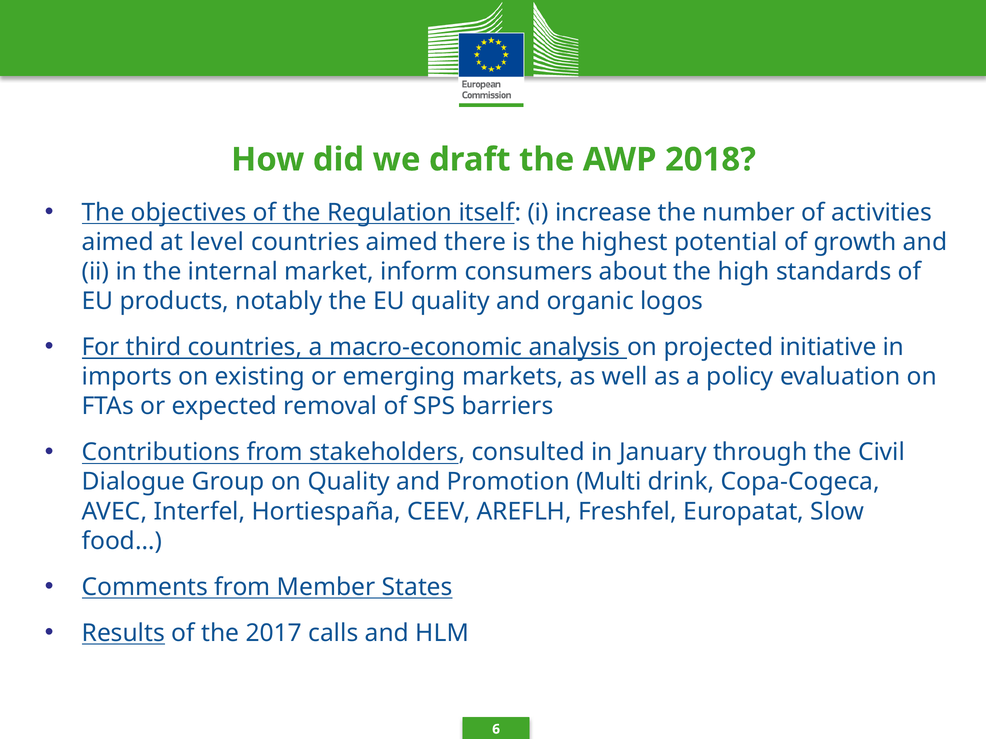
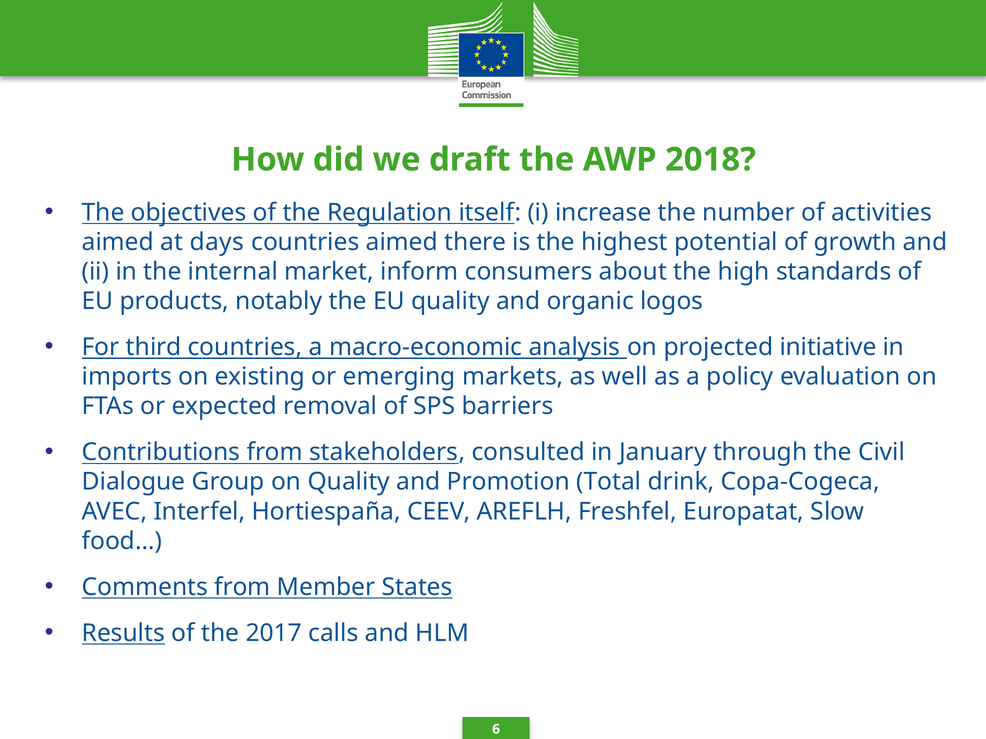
level: level -> days
Multi: Multi -> Total
